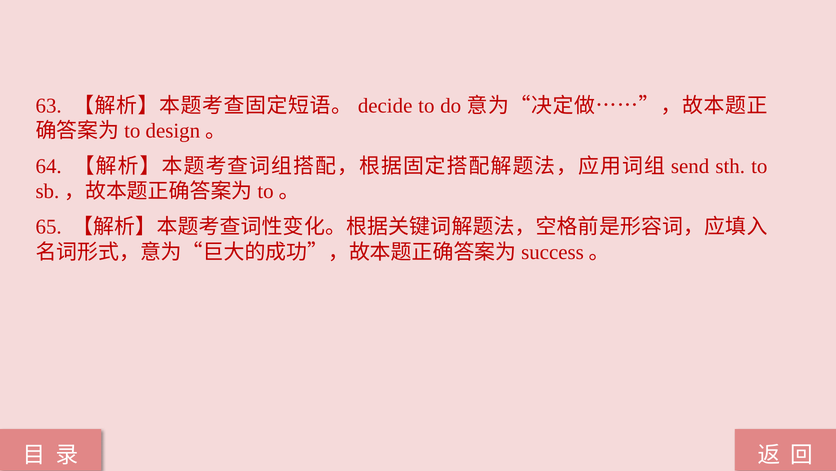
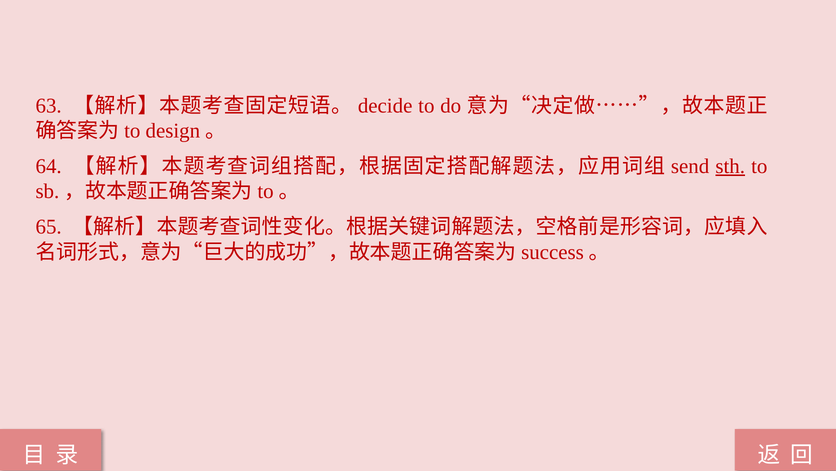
sth underline: none -> present
